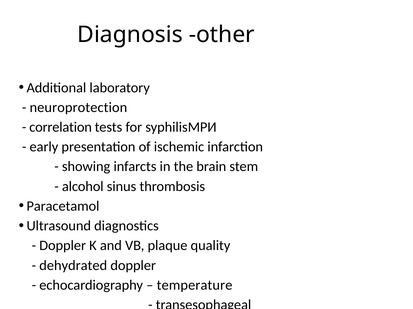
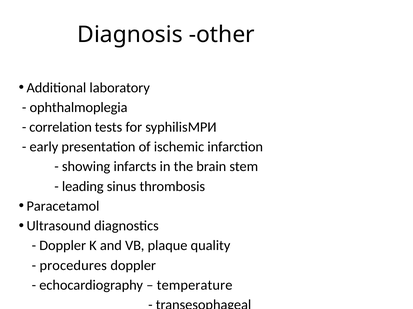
neuroprotection: neuroprotection -> ophthalmoplegia
alcohol: alcohol -> leading
dehydrated: dehydrated -> procedures
